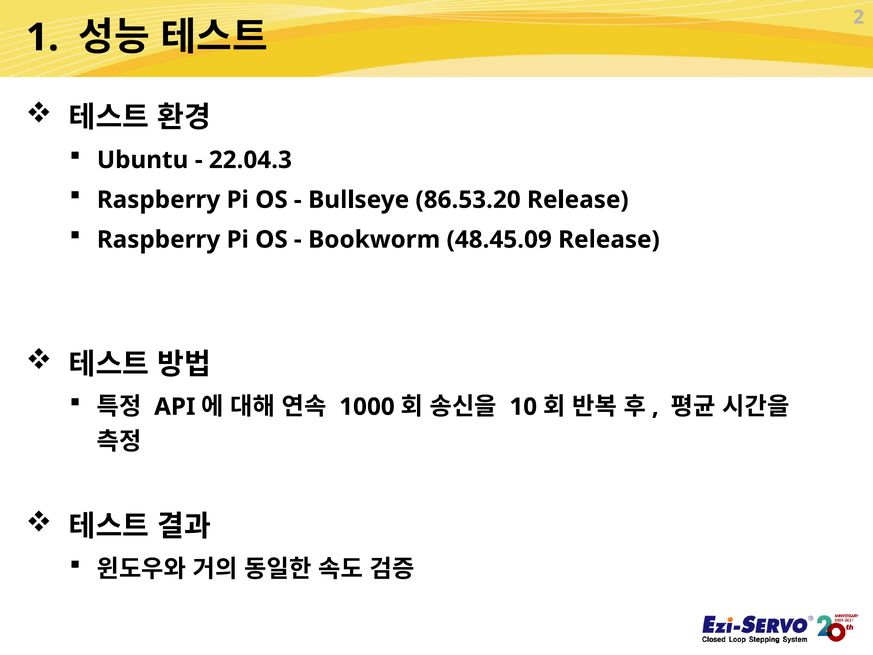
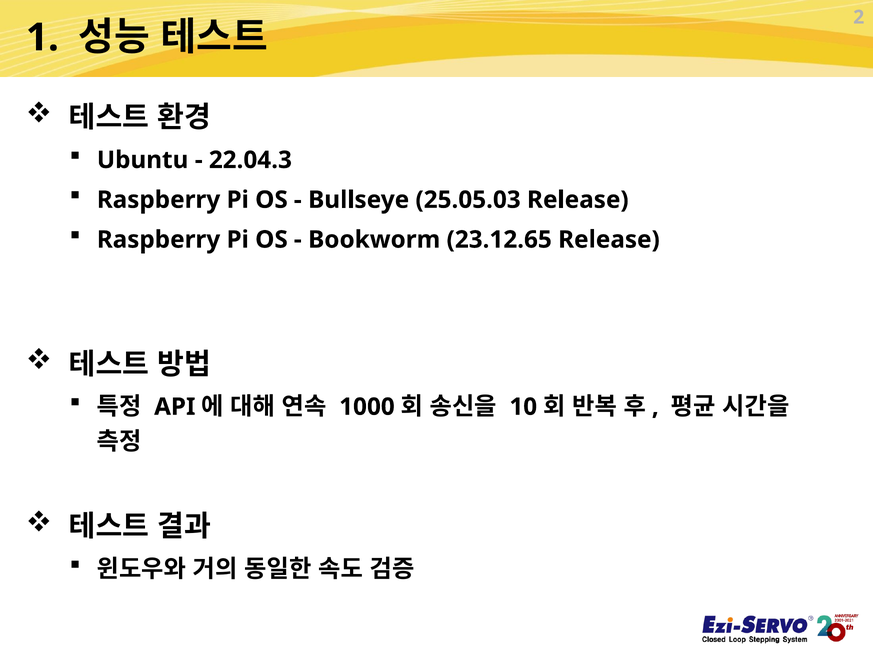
86.53.20: 86.53.20 -> 25.05.03
48.45.09: 48.45.09 -> 23.12.65
